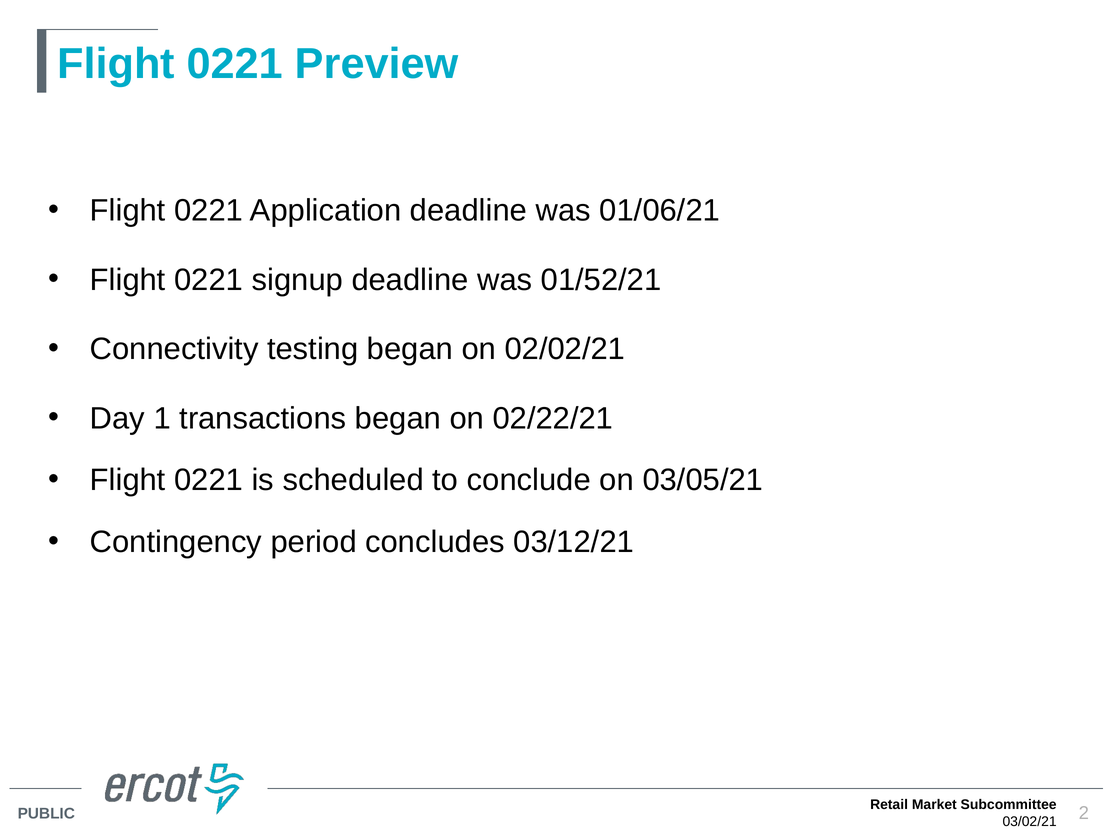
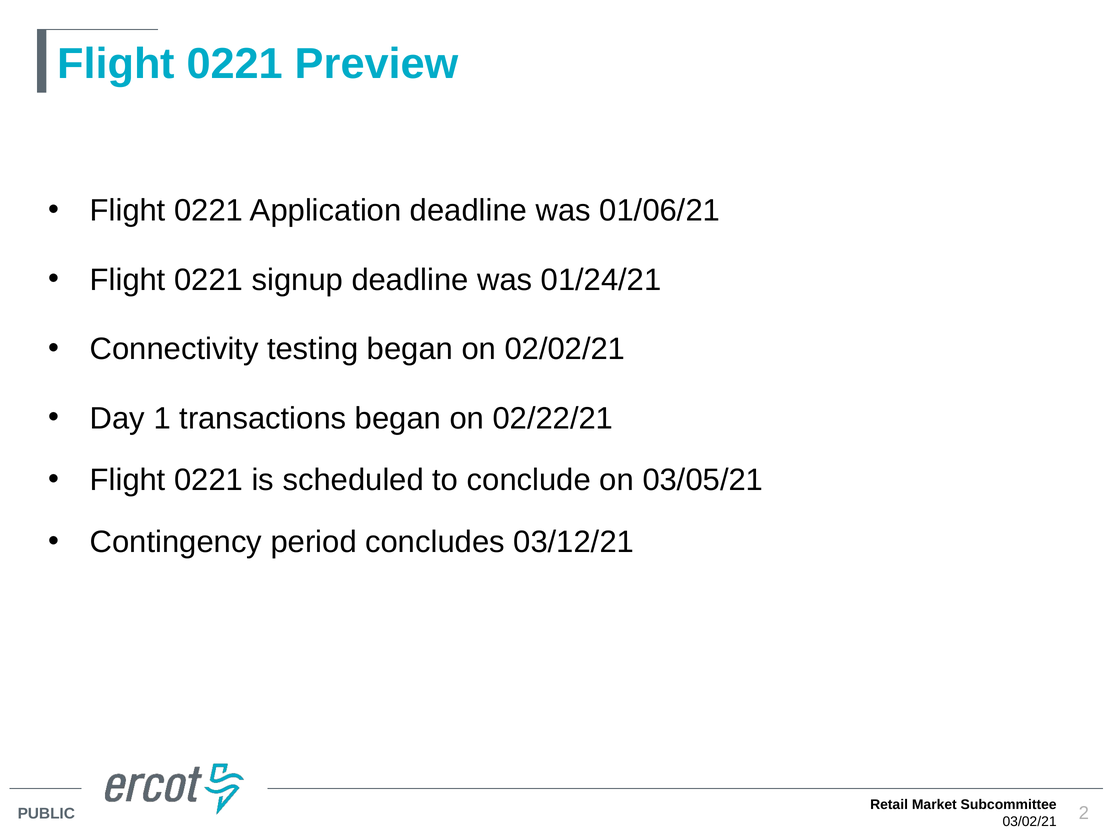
01/52/21: 01/52/21 -> 01/24/21
